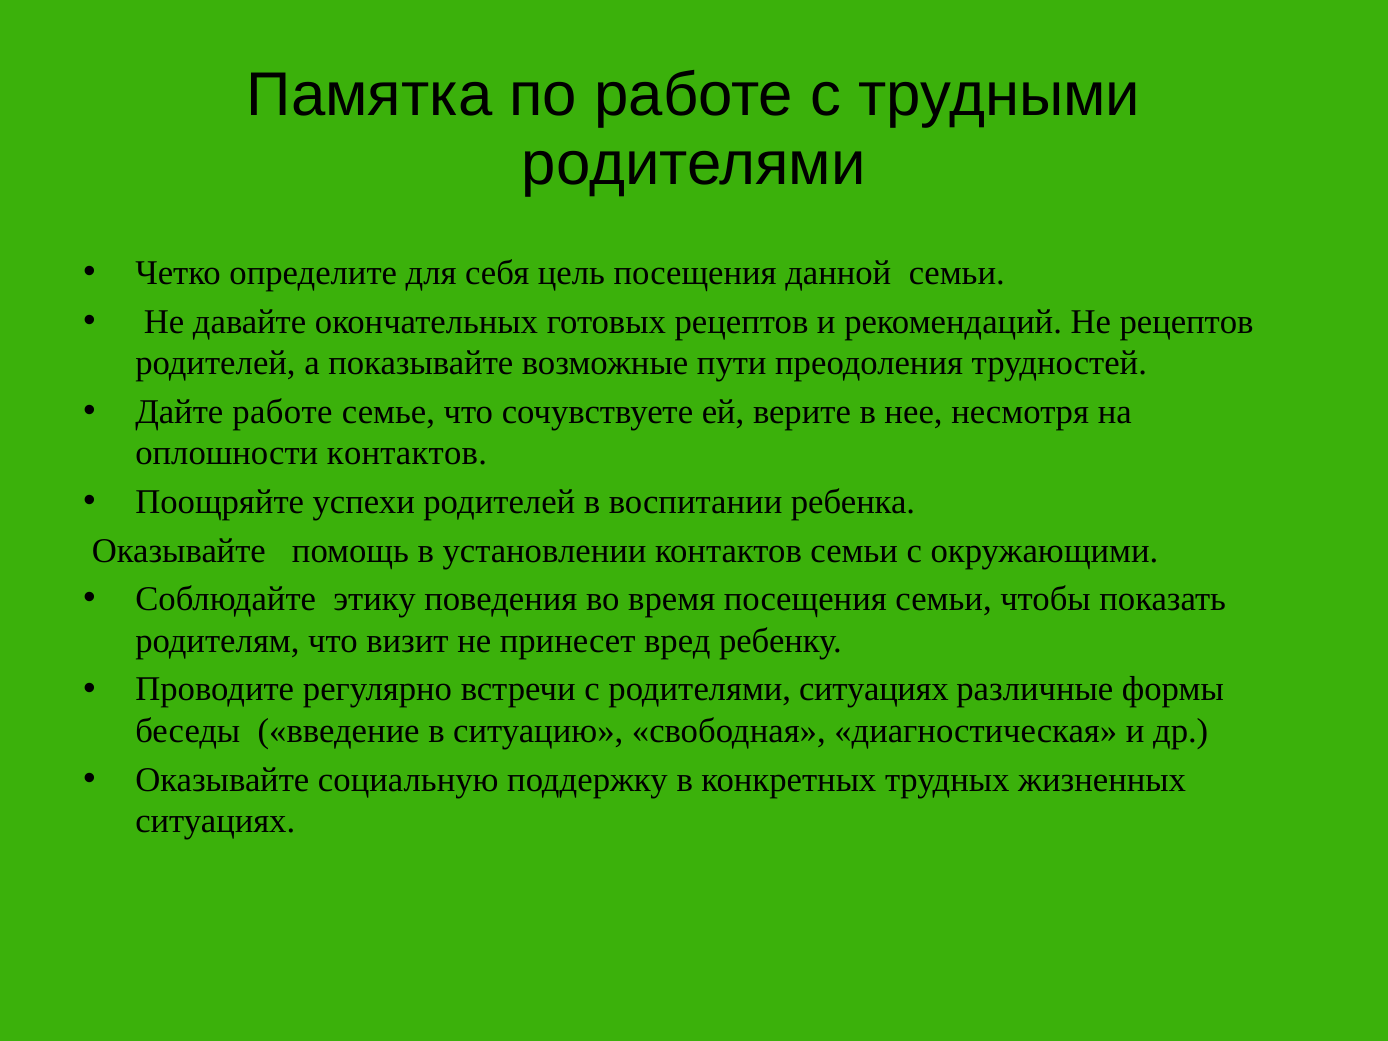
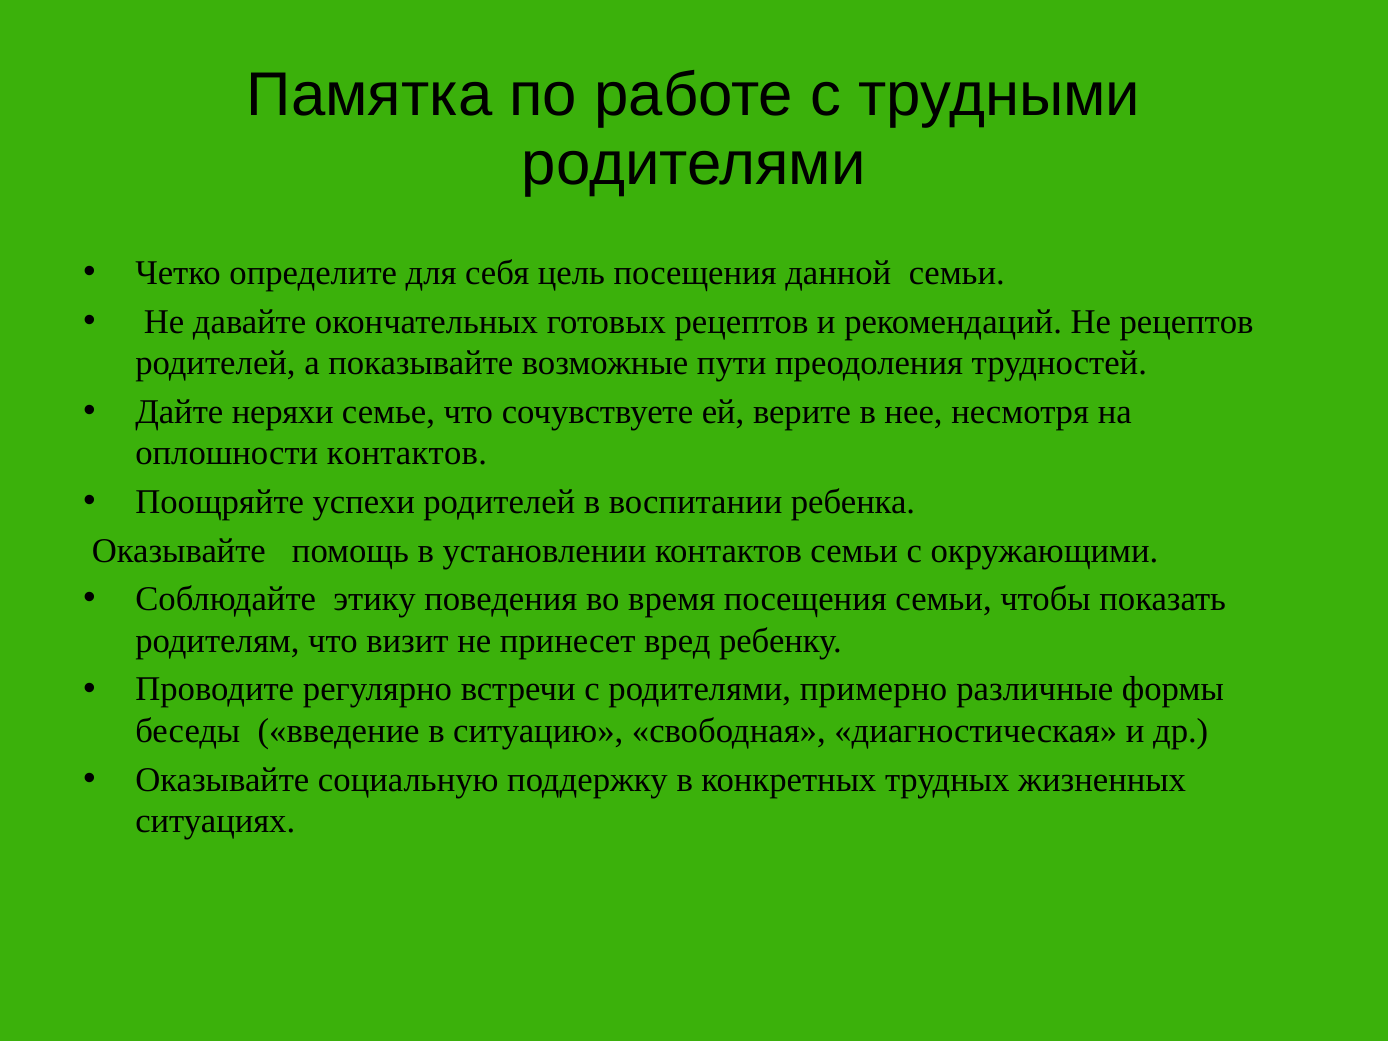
Дайте работе: работе -> неряхи
родителями ситуациях: ситуациях -> примерно
